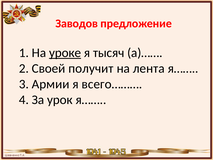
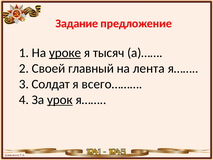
Заводов: Заводов -> Задание
получит: получит -> главный
Армии: Армии -> Солдат
урок underline: none -> present
